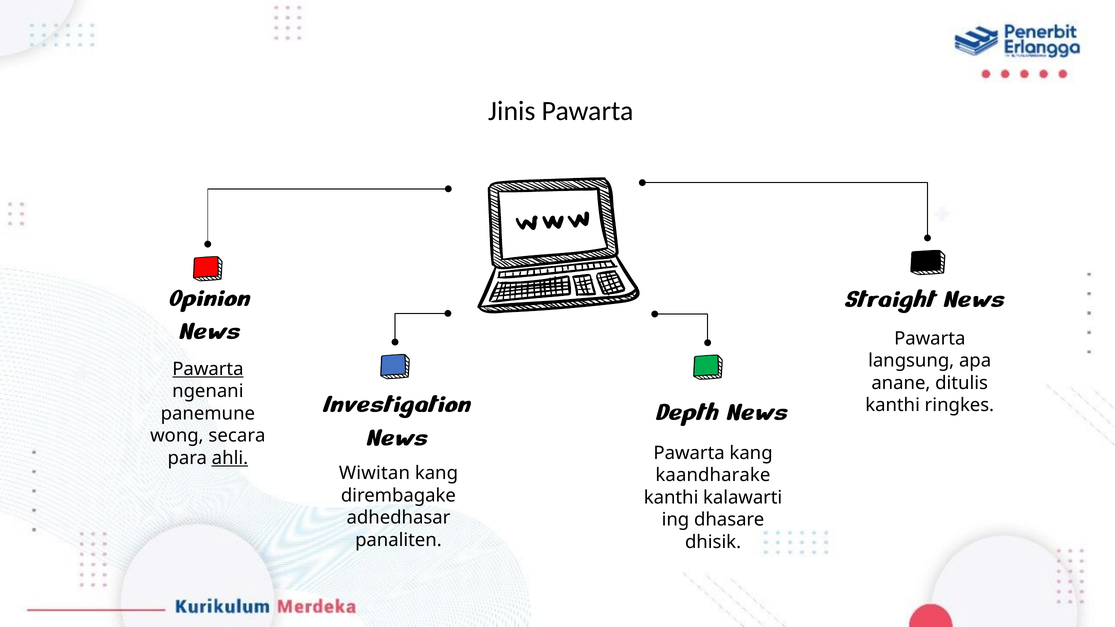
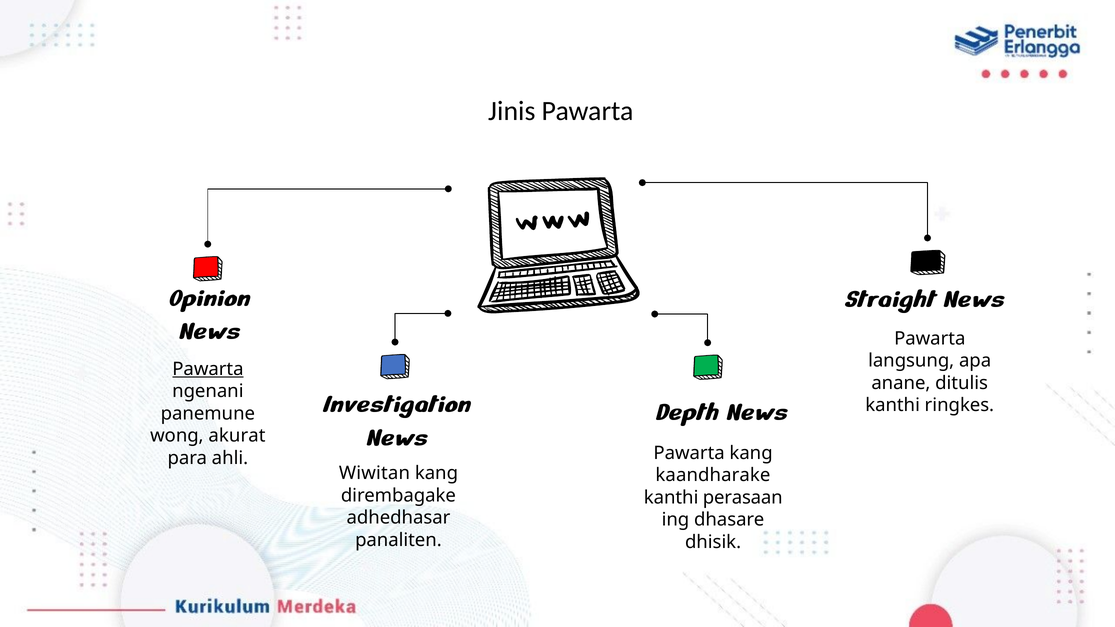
secara: secara -> akurat
ahli underline: present -> none
kalawarti: kalawarti -> perasaan
